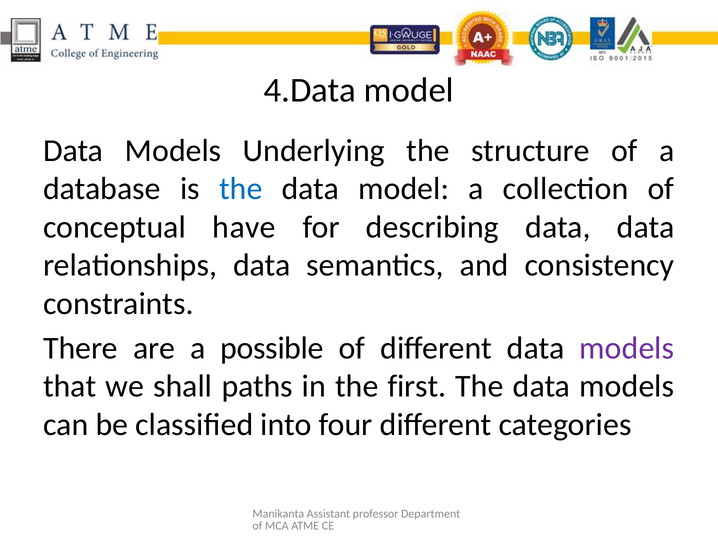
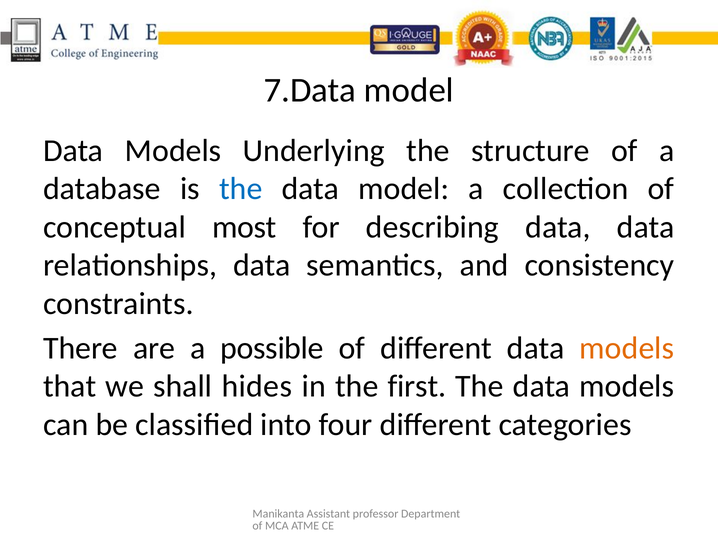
4.Data: 4.Data -> 7.Data
have: have -> most
models at (627, 349) colour: purple -> orange
paths: paths -> hides
